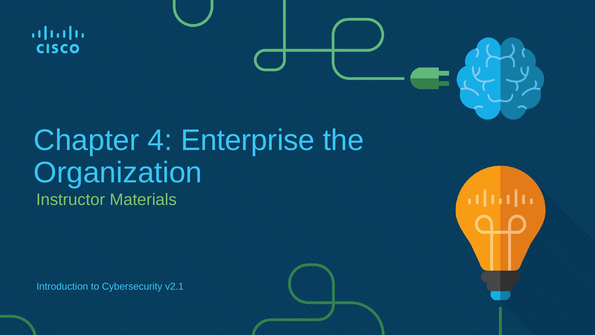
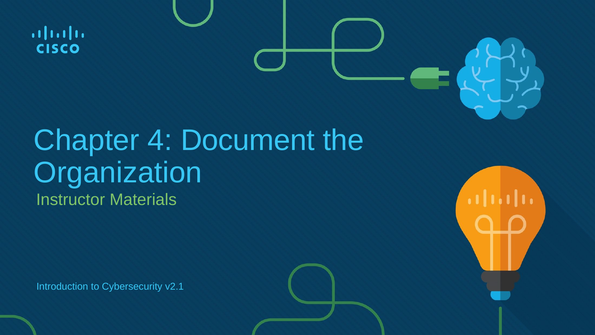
Enterprise: Enterprise -> Document
